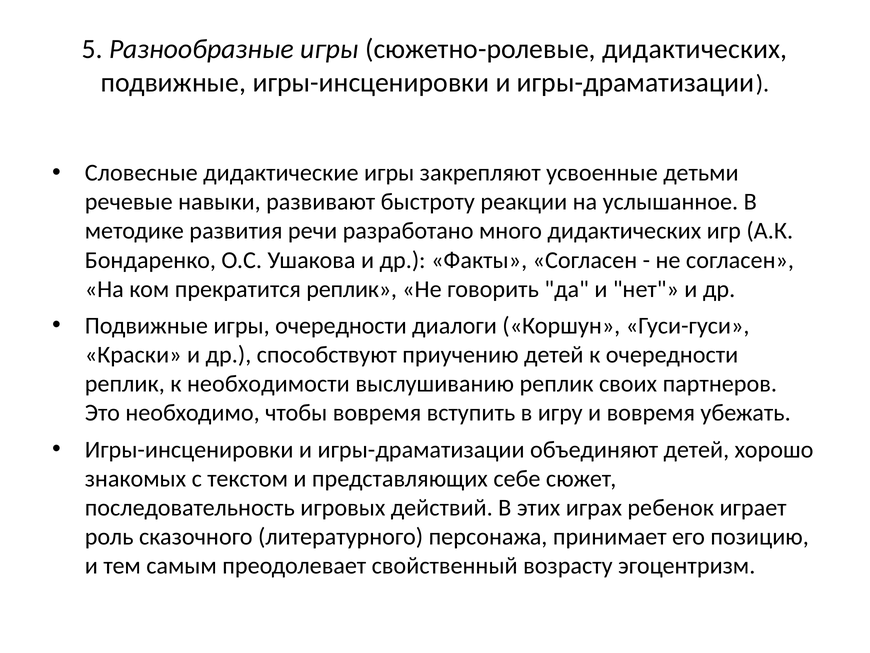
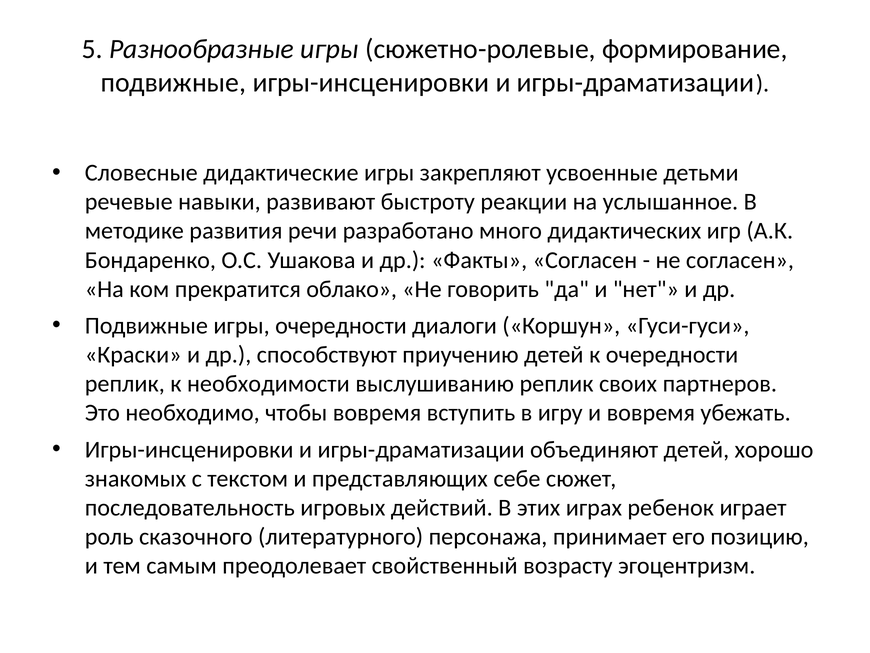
сюжетно-ролевые дидактических: дидактических -> формирование
прекратится реплик: реплик -> облако
